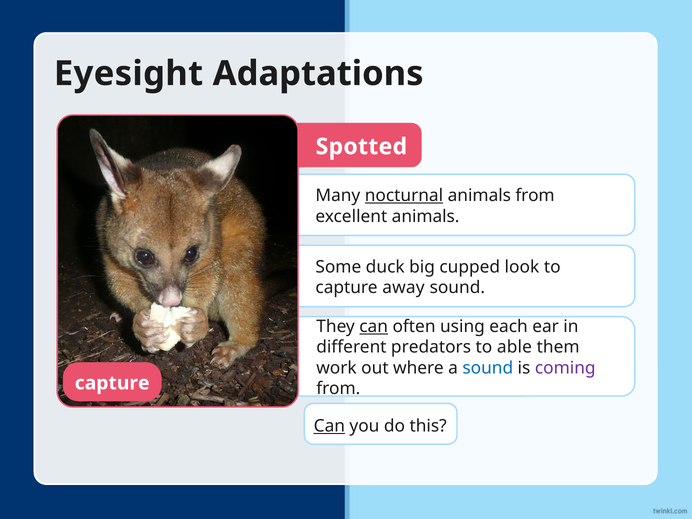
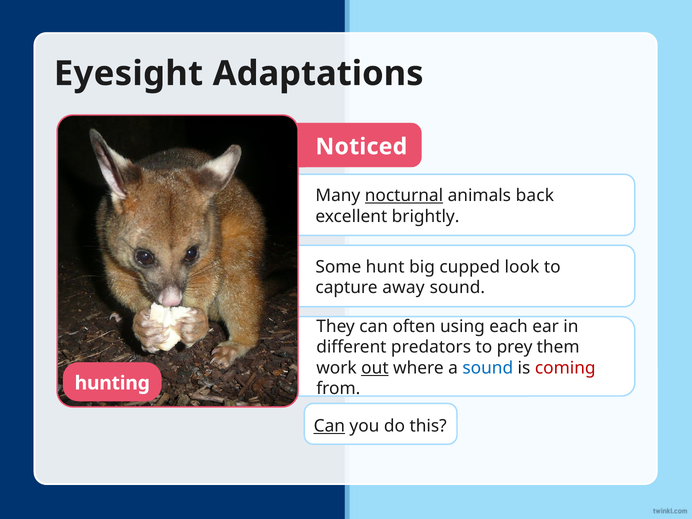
Spotted: Spotted -> Noticed
animals from: from -> back
excellent animals: animals -> brightly
duck: duck -> hunt
can at (374, 326) underline: present -> none
able: able -> prey
out underline: none -> present
coming colour: purple -> red
capture at (112, 383): capture -> hunting
